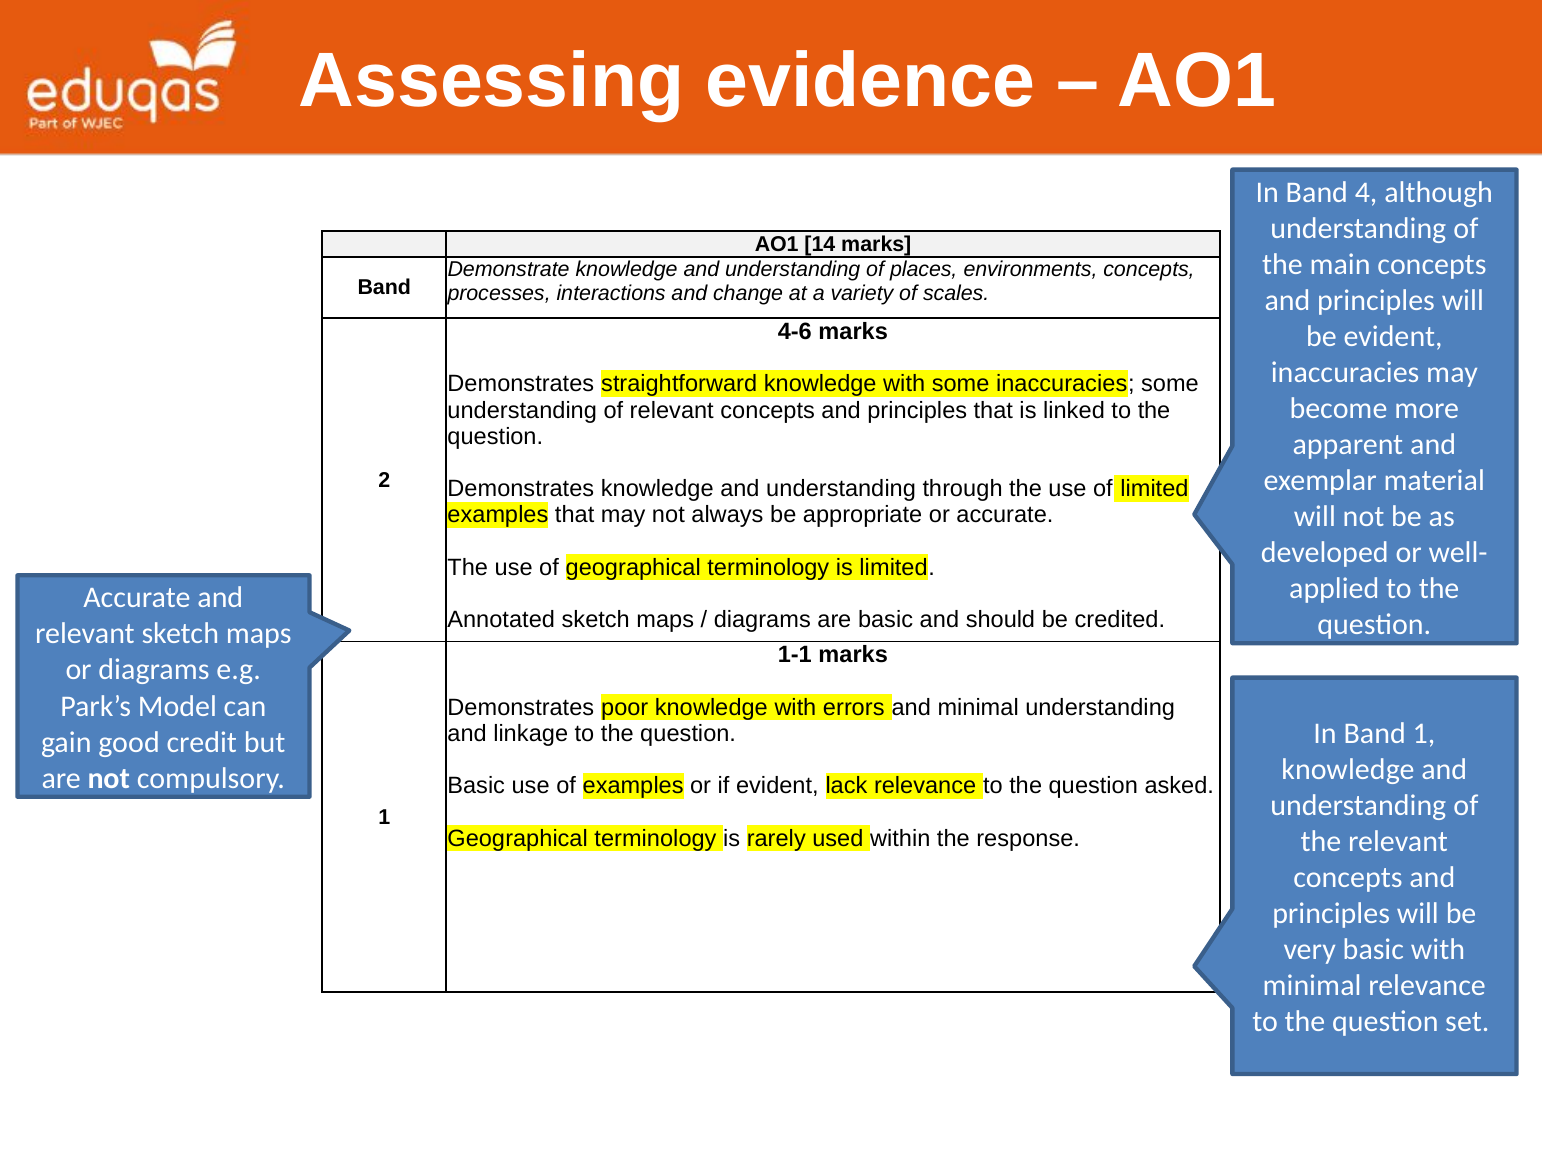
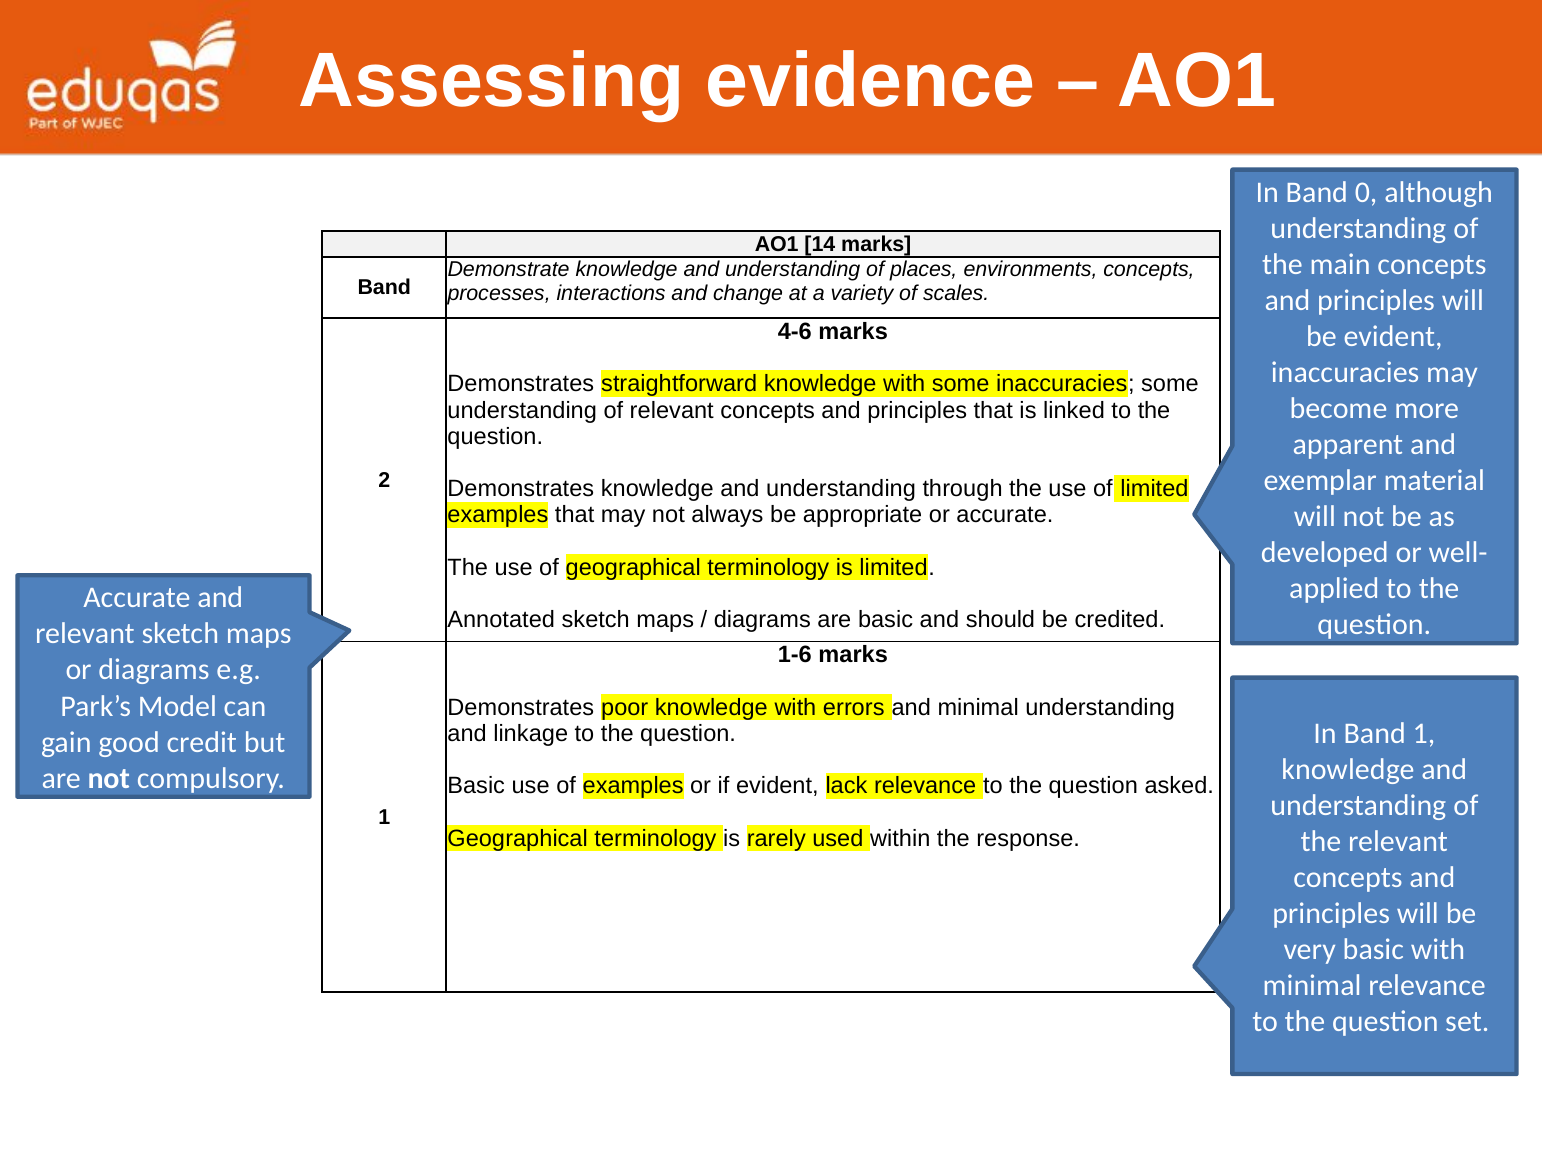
4: 4 -> 0
1-1: 1-1 -> 1-6
